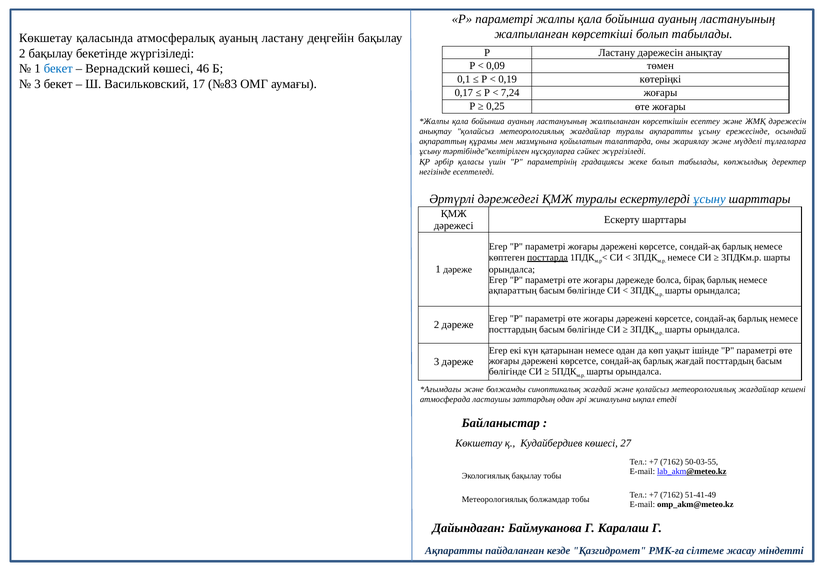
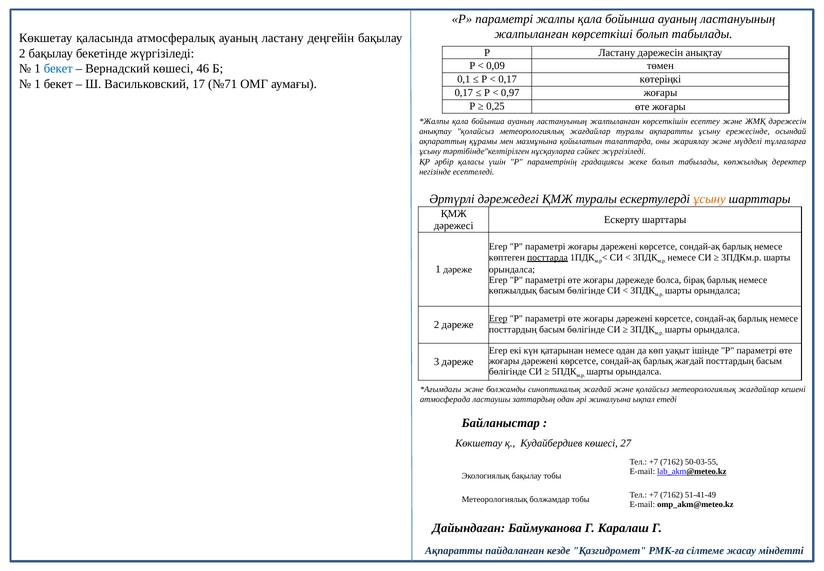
0,19 at (508, 79): 0,19 -> 0,17
3 at (37, 84): 3 -> 1
№83: №83 -> №71
7,24: 7,24 -> 0,97
ұсыну at (709, 199) colour: blue -> orange
ақпараттың at (513, 290): ақпараттың -> көпжылдық
Егер at (498, 319) underline: none -> present
